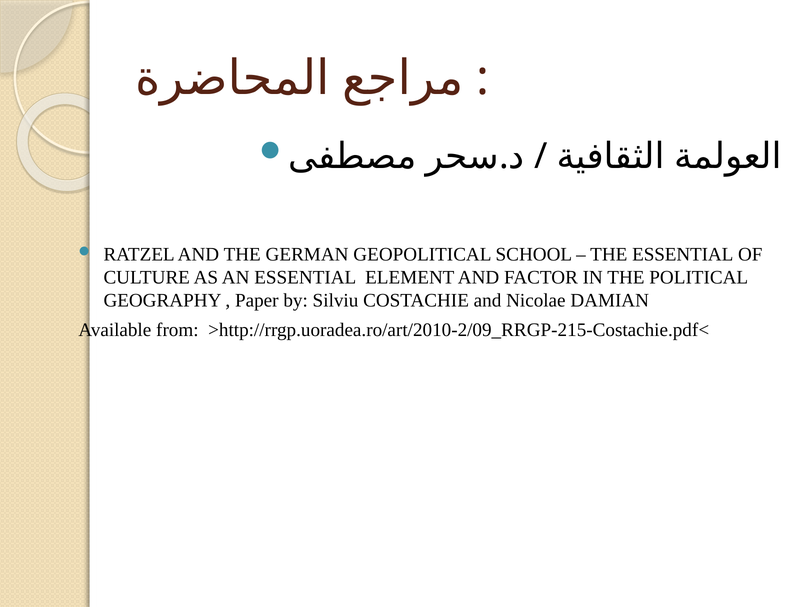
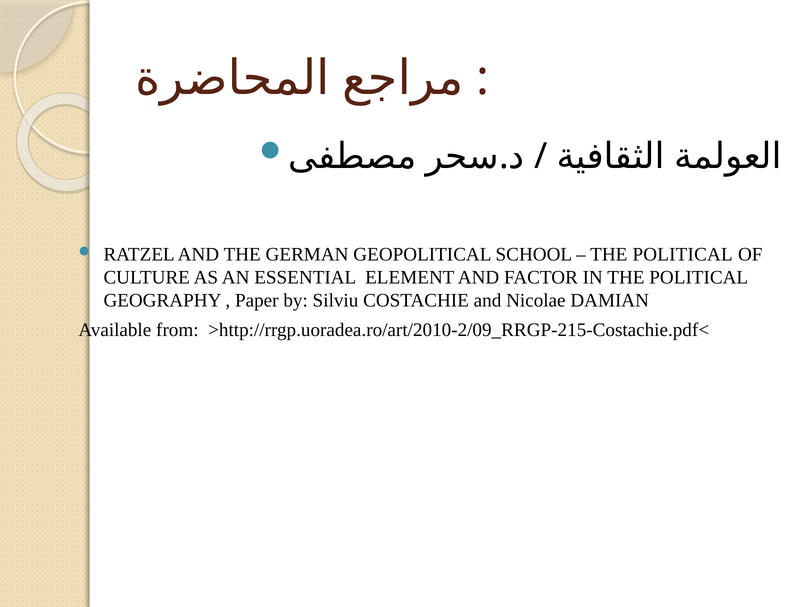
ESSENTIAL at (683, 254): ESSENTIAL -> POLITICAL
